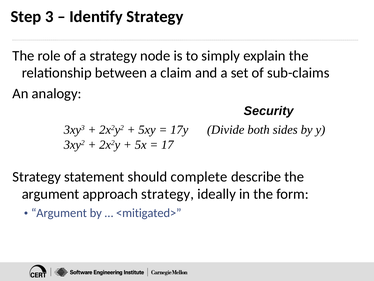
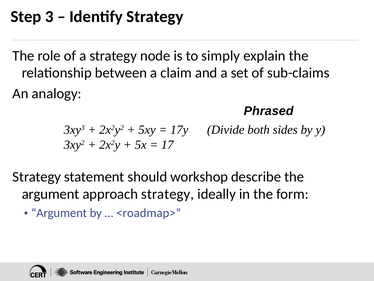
Security: Security -> Phrased
complete: complete -> workshop
<mitigated>: <mitigated> -> <roadmap>
